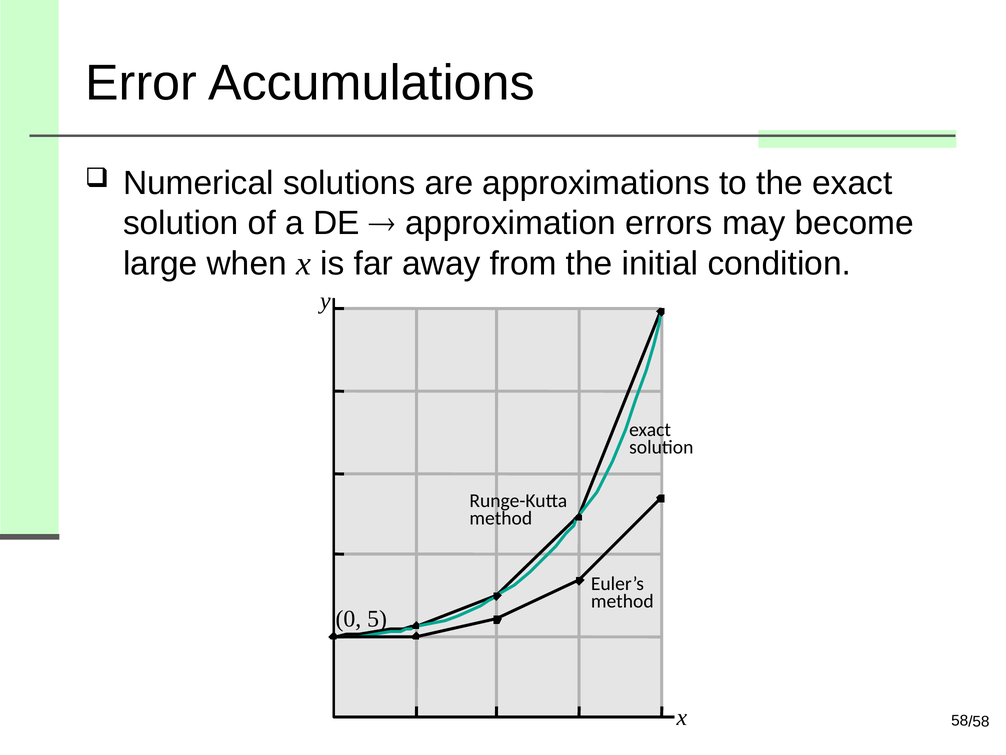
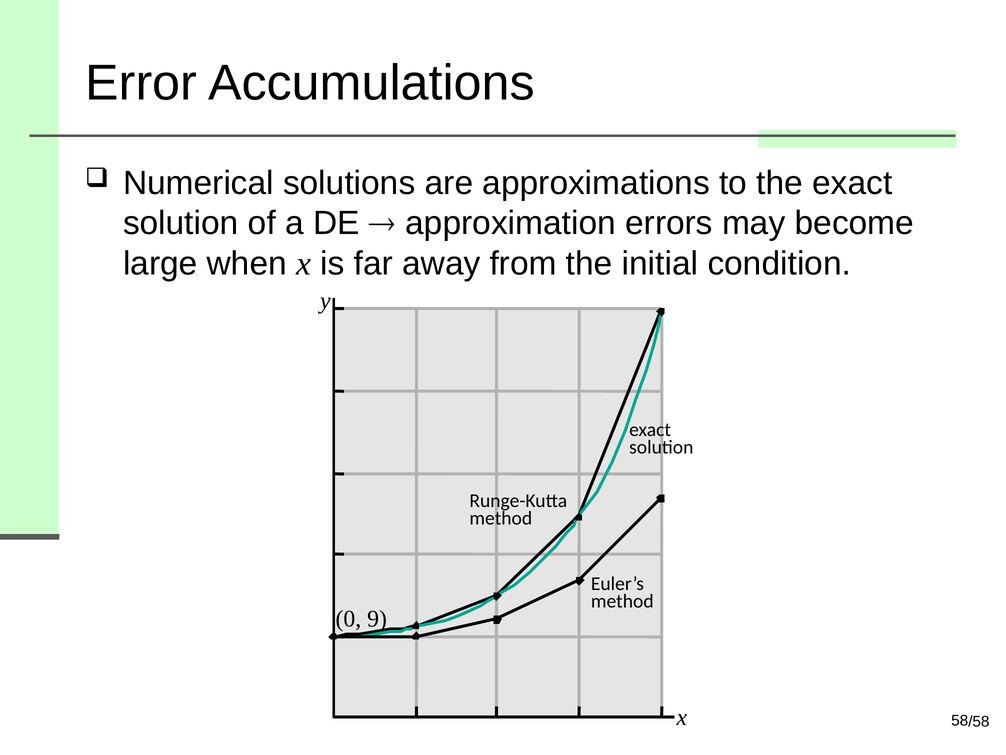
5: 5 -> 9
